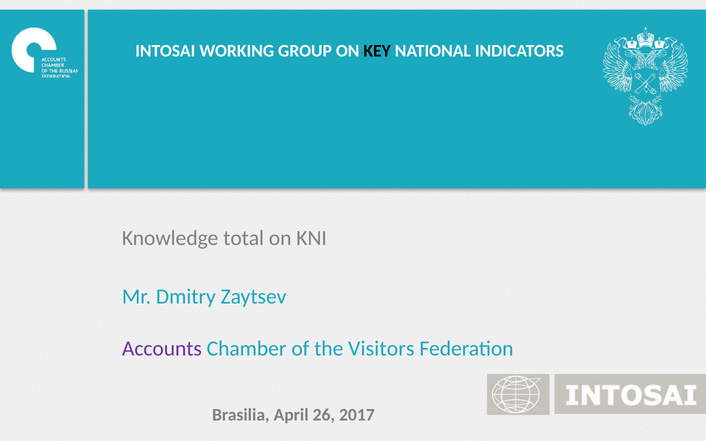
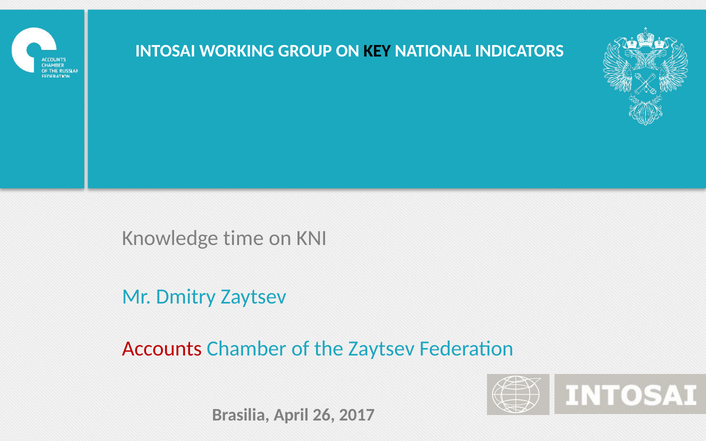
total: total -> time
Accounts colour: purple -> red
the Visitors: Visitors -> Zaytsev
